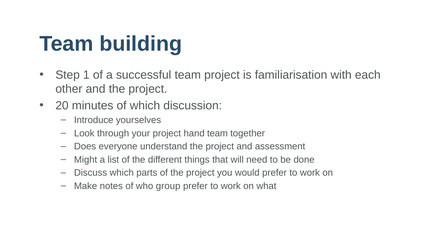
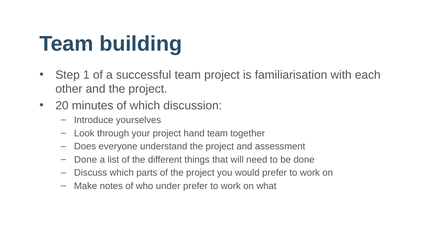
Might at (86, 160): Might -> Done
group: group -> under
